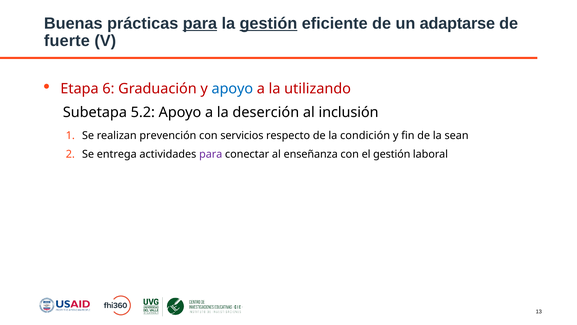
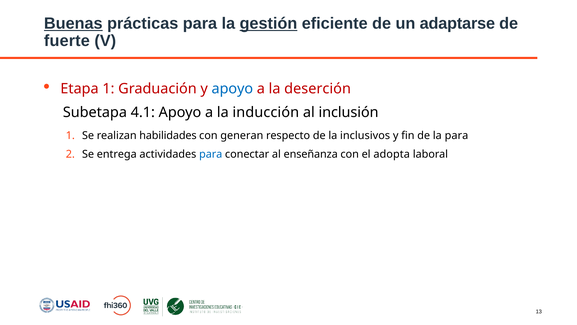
Buenas underline: none -> present
para at (200, 23) underline: present -> none
Etapa 6: 6 -> 1
utilizando: utilizando -> deserción
5.2: 5.2 -> 4.1
deserción: deserción -> inducción
prevención: prevención -> habilidades
servicios: servicios -> generan
condición: condición -> inclusivos
la sean: sean -> para
para at (211, 154) colour: purple -> blue
el gestión: gestión -> adopta
